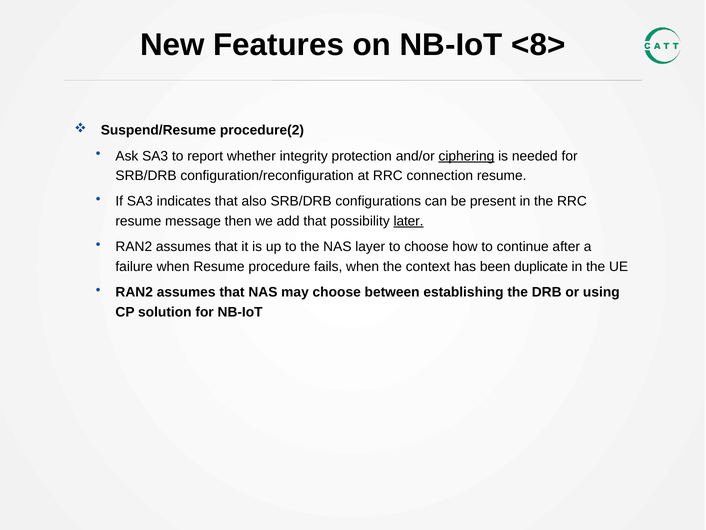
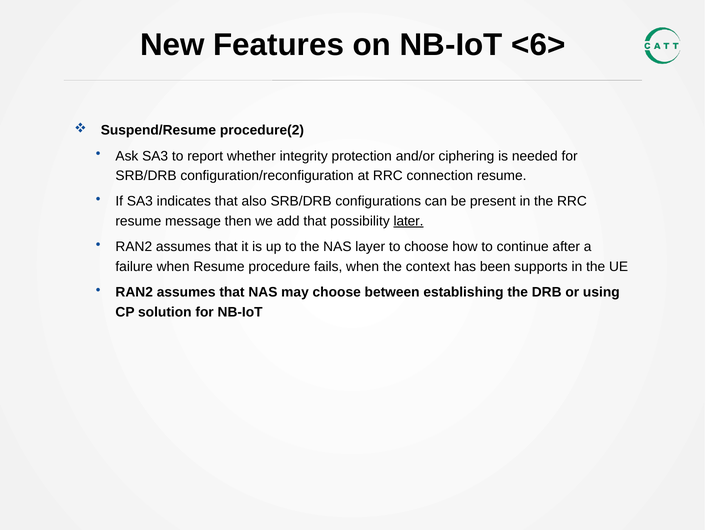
<8>: <8> -> <6>
ciphering underline: present -> none
duplicate: duplicate -> supports
